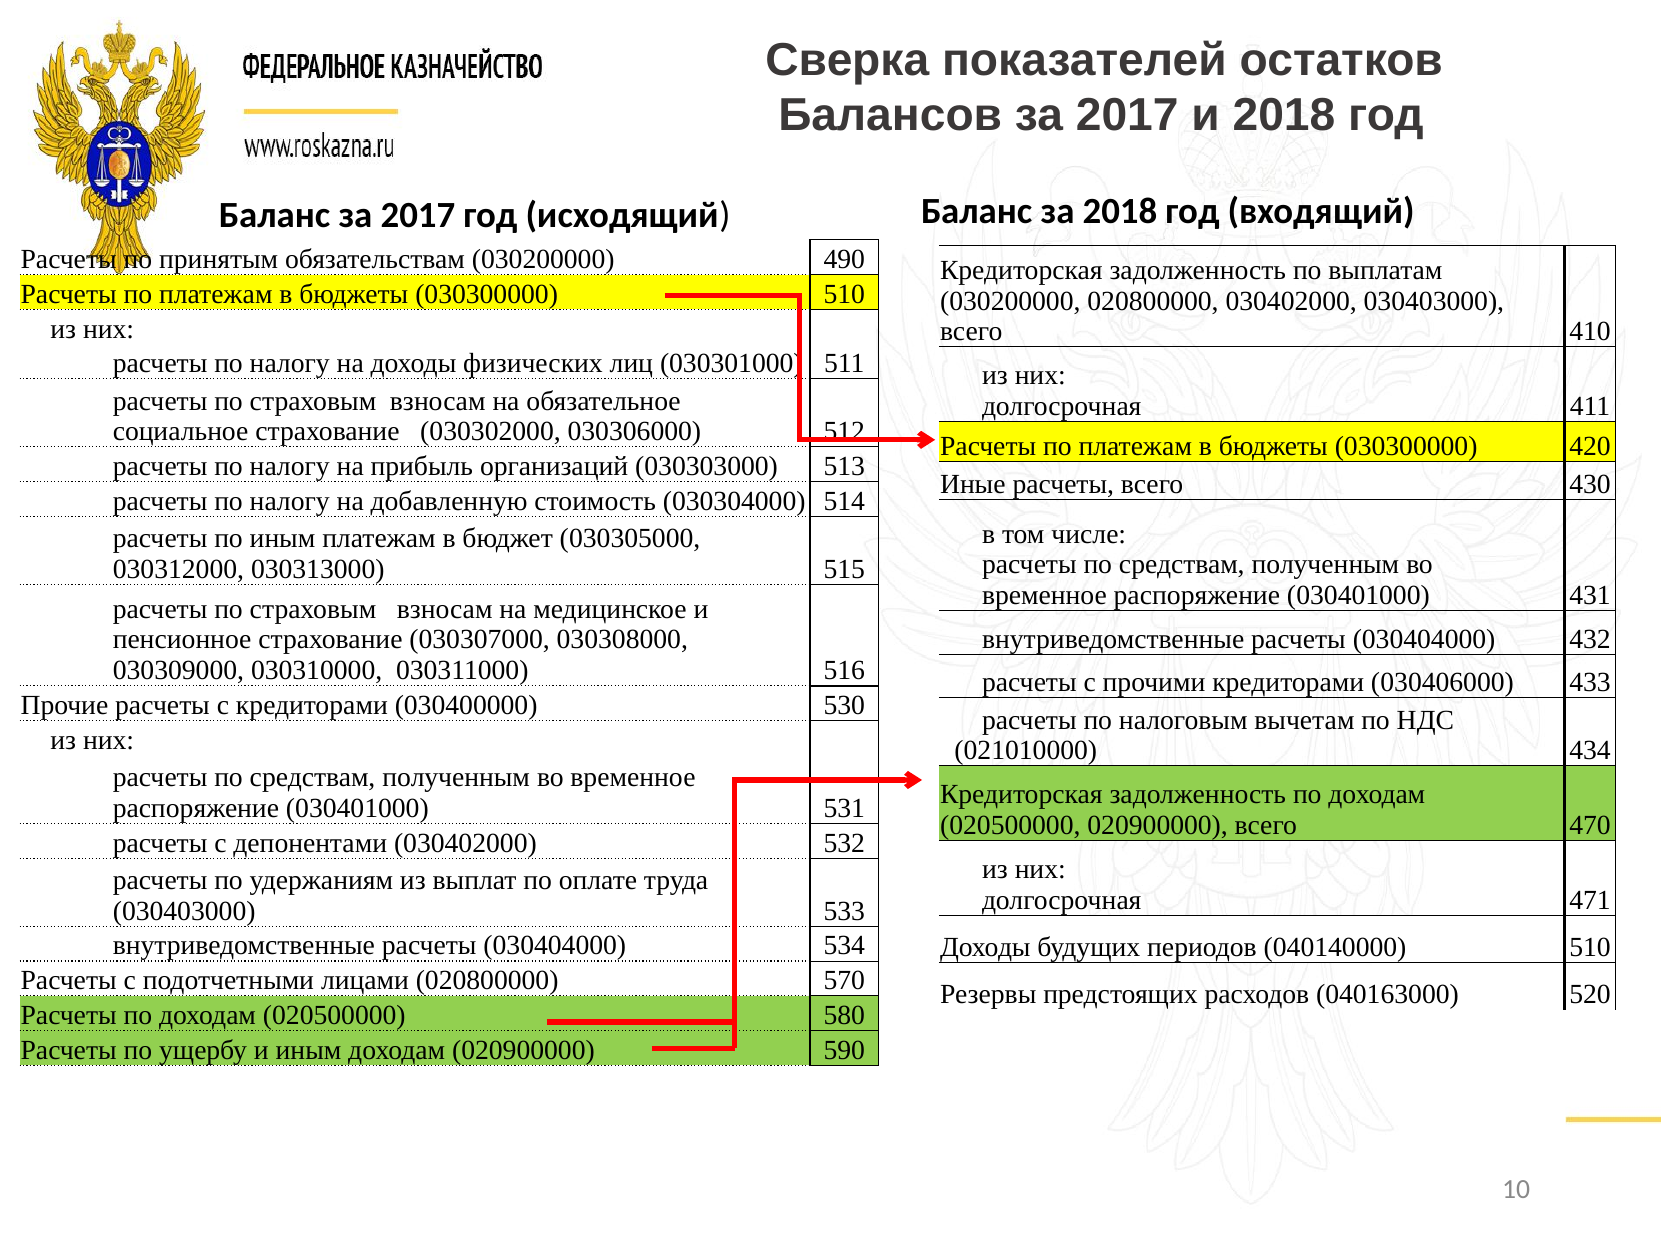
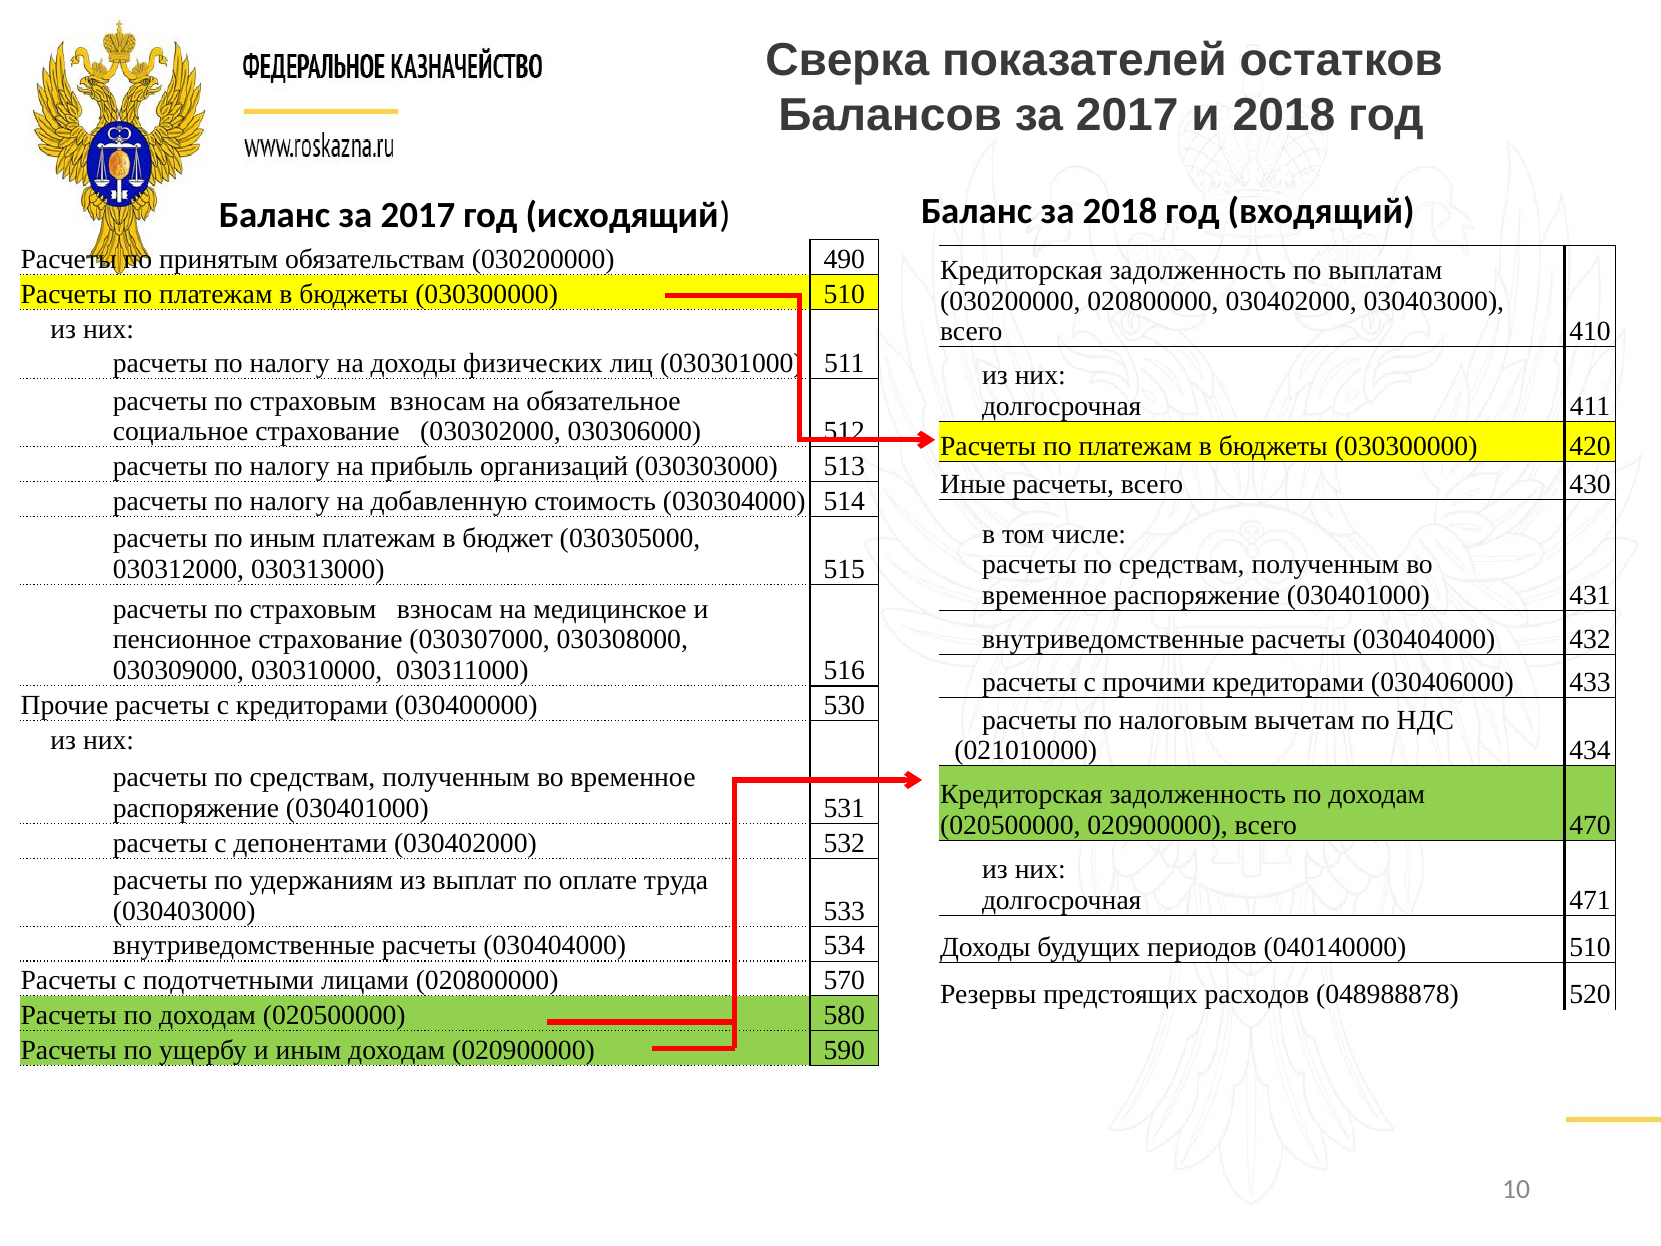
040163000: 040163000 -> 048988878
